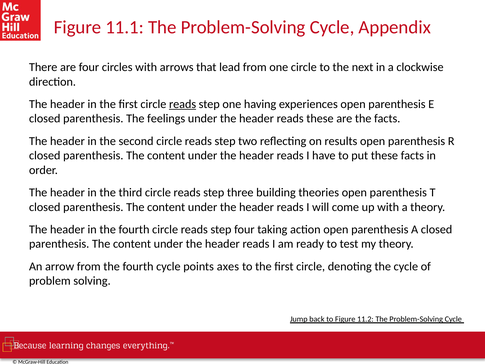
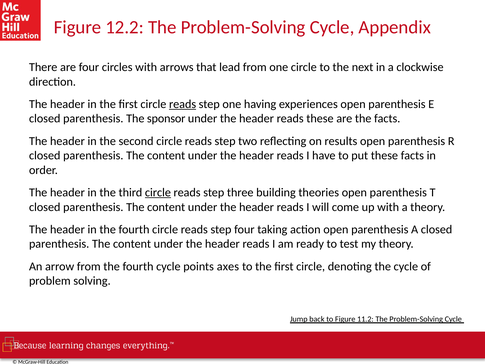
11.1: 11.1 -> 12.2
feelings: feelings -> sponsor
circle at (158, 192) underline: none -> present
